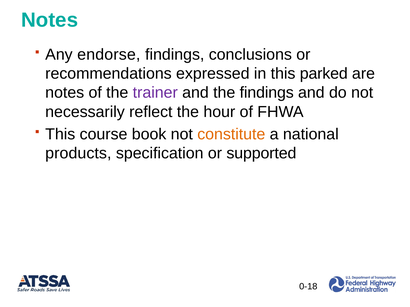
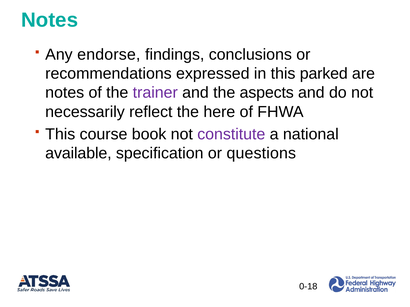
the findings: findings -> aspects
hour: hour -> here
constitute colour: orange -> purple
products: products -> available
supported: supported -> questions
